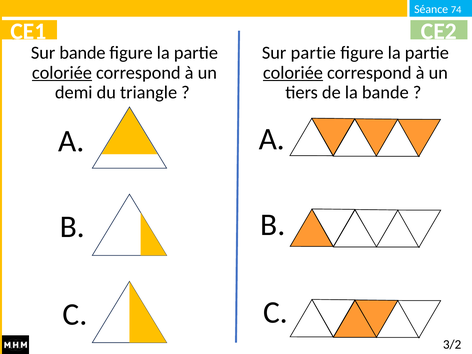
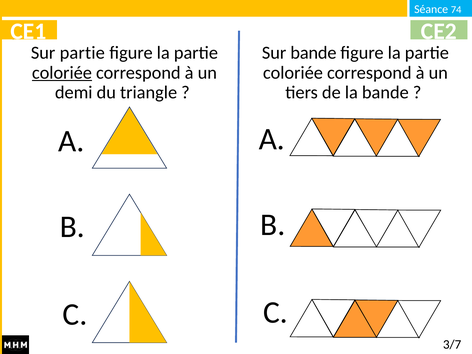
Sur bande: bande -> partie
Sur partie: partie -> bande
coloriée at (293, 73) underline: present -> none
3/2: 3/2 -> 3/7
